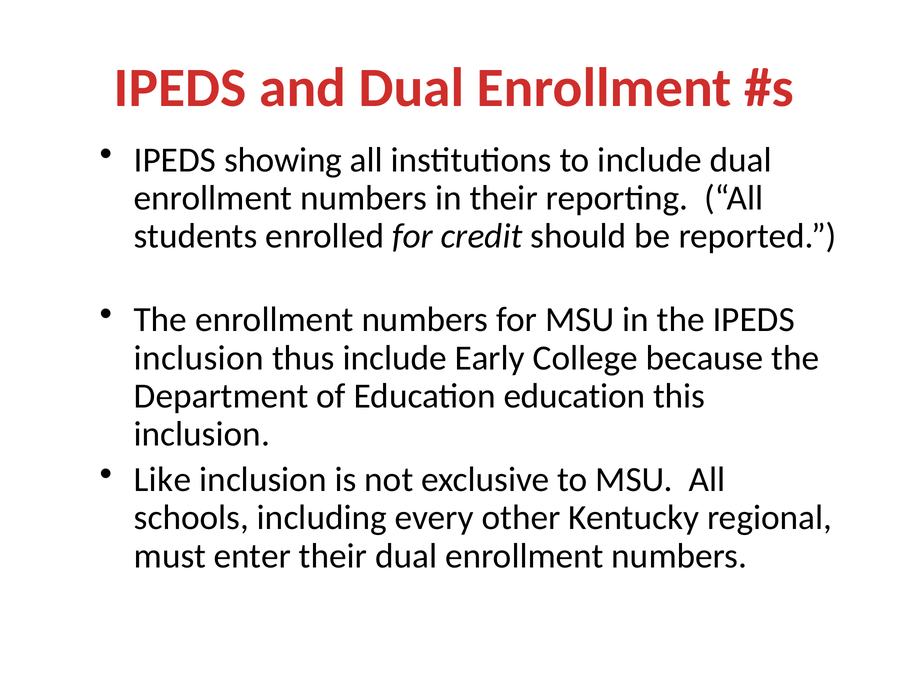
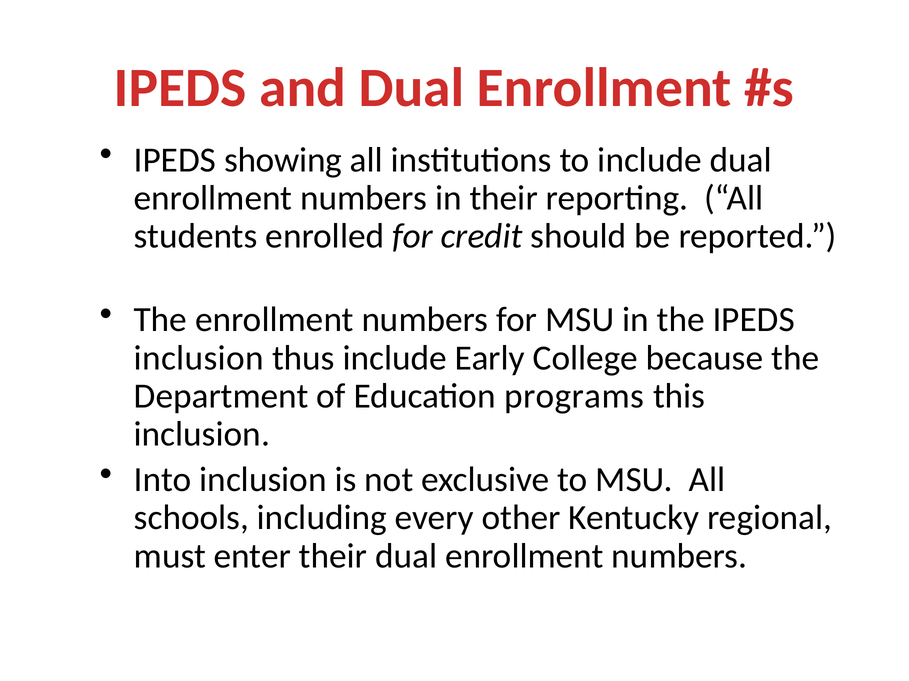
Education education: education -> programs
Like: Like -> Into
